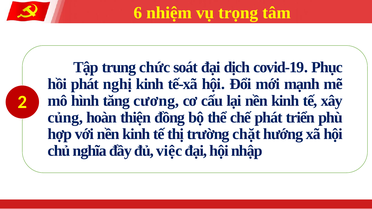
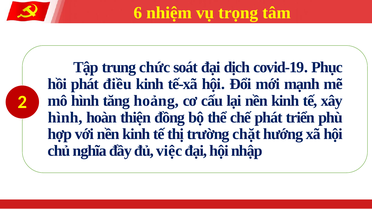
nghị: nghị -> điều
cương: cương -> hoảng
củng at (65, 118): củng -> hình
